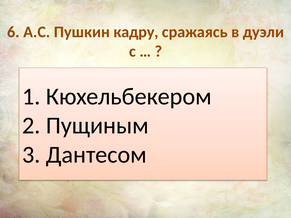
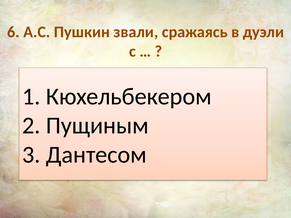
кадру: кадру -> звали
